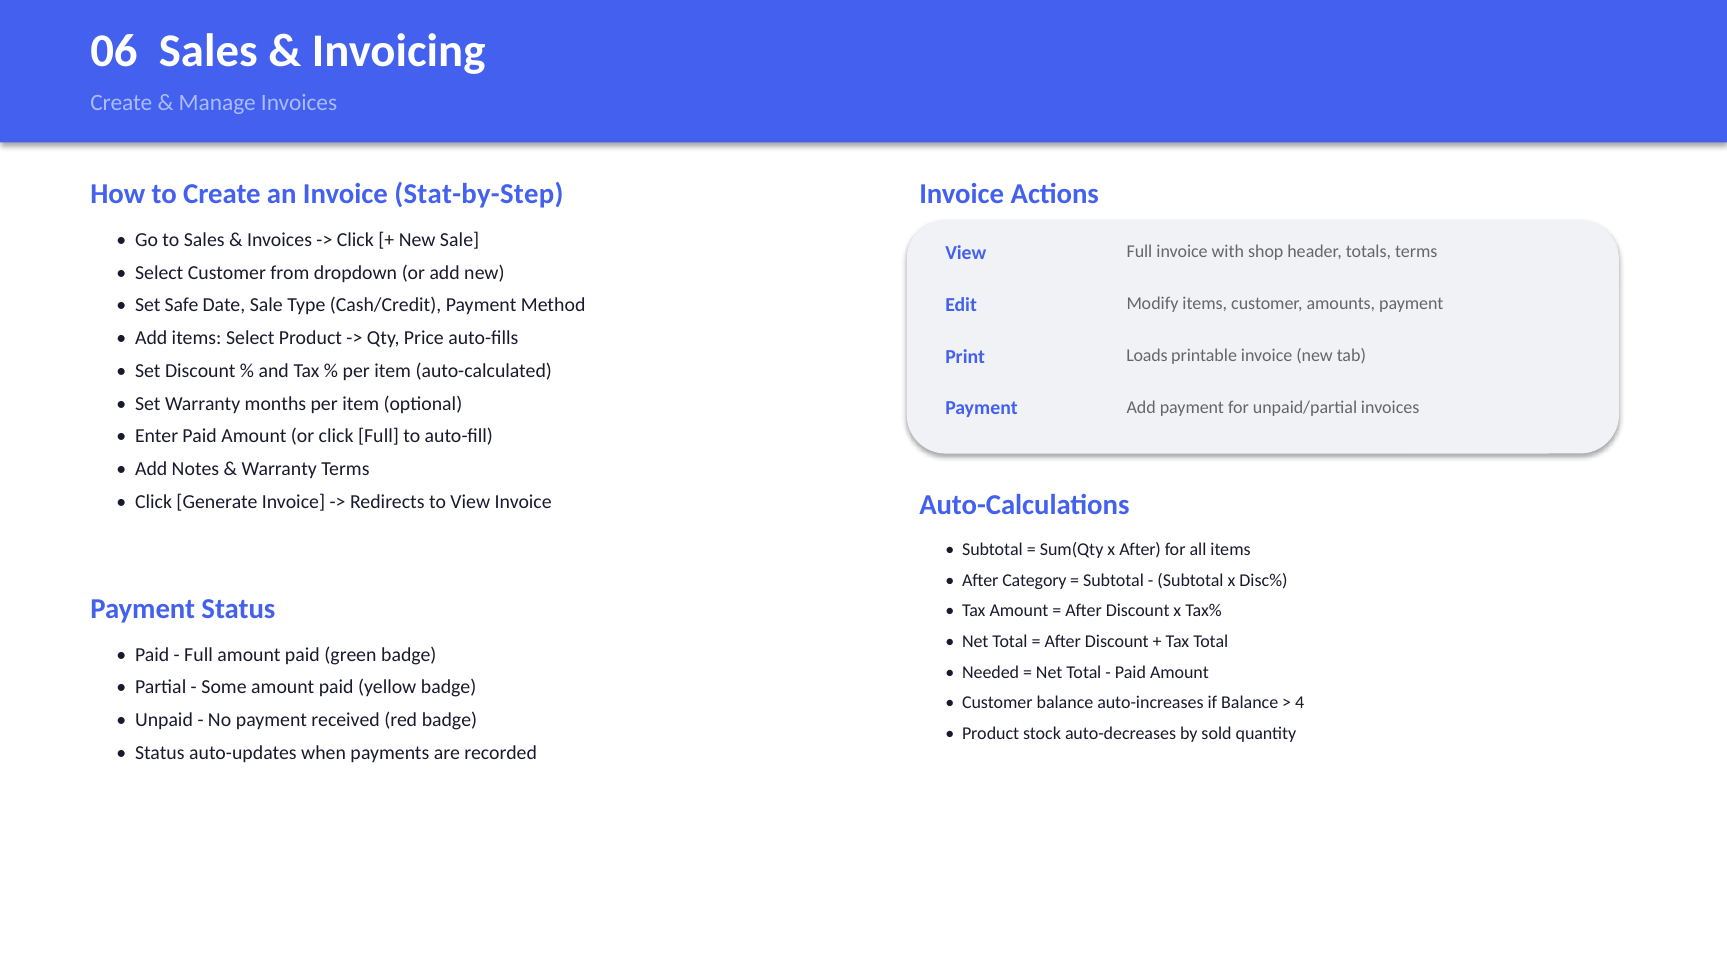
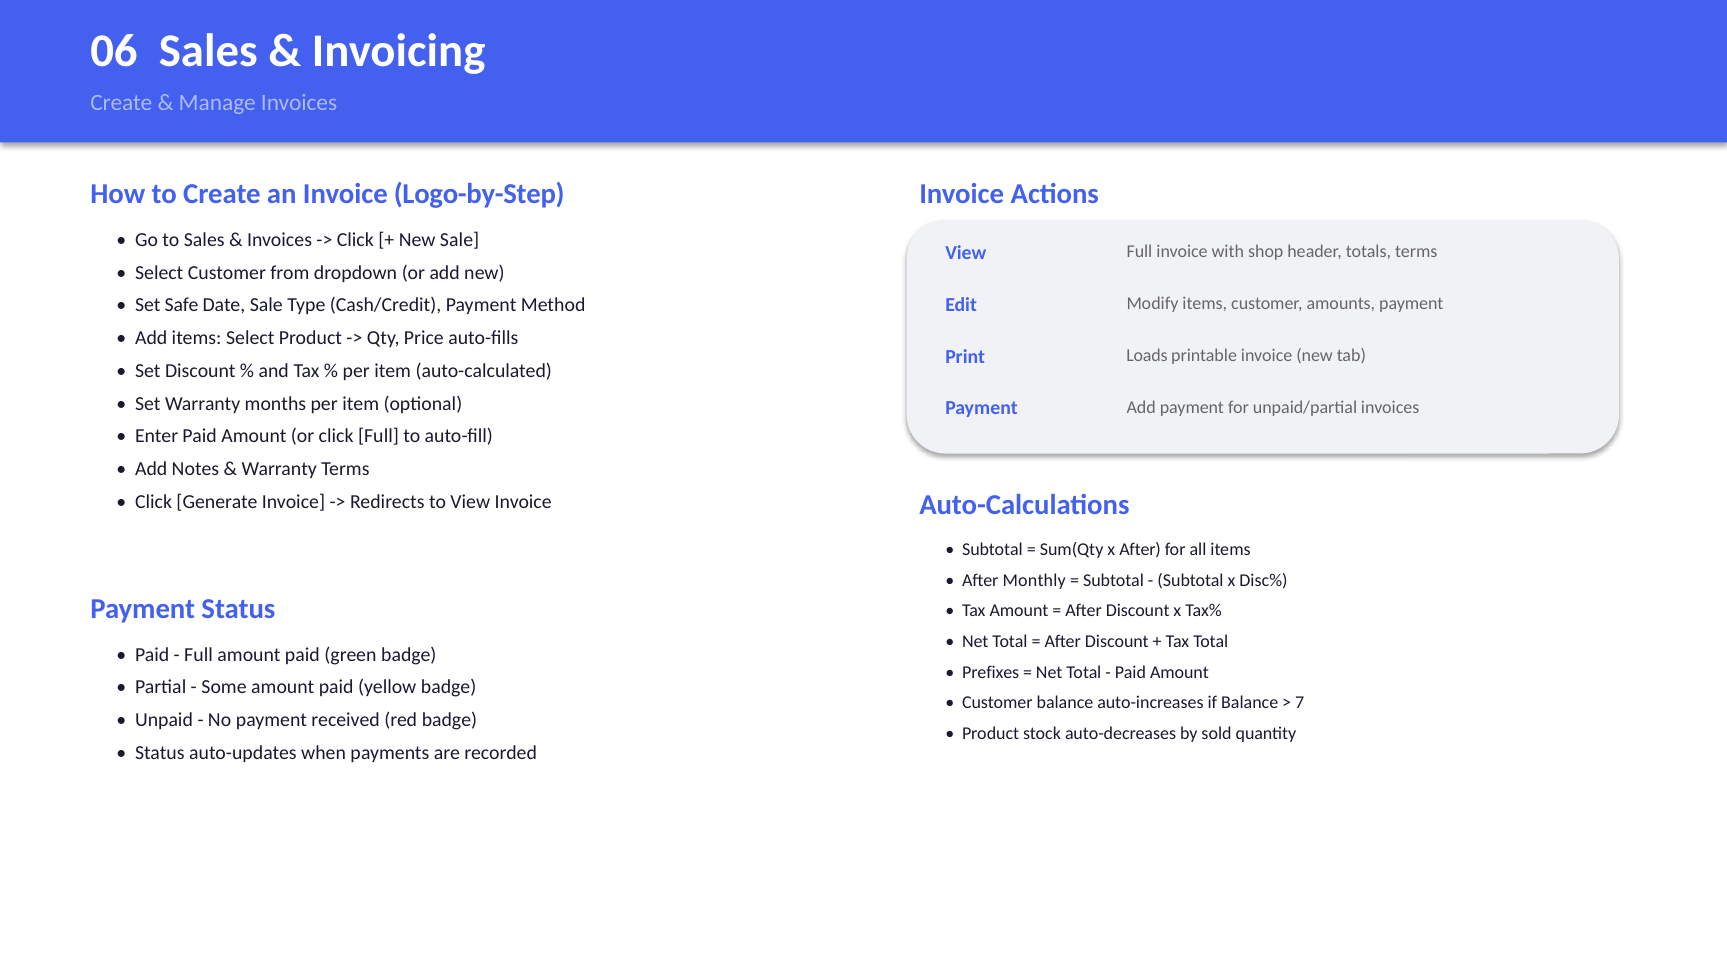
Stat-by-Step: Stat-by-Step -> Logo-by-Step
Category: Category -> Monthly
Needed: Needed -> Prefixes
4: 4 -> 7
